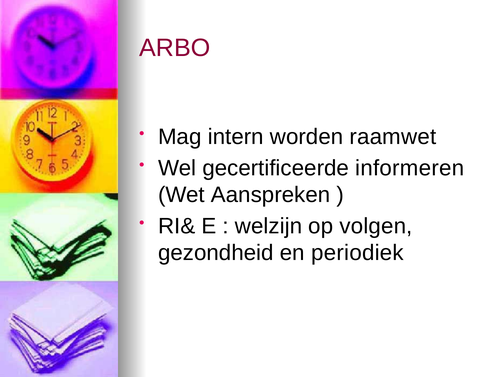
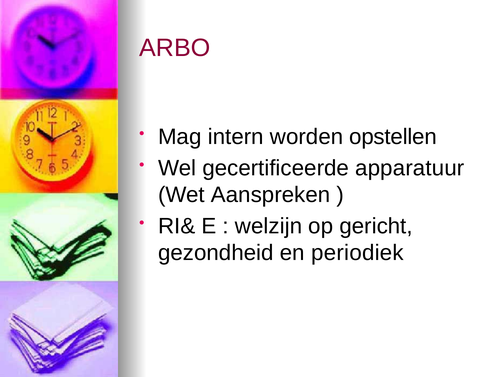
raamwet: raamwet -> opstellen
informeren: informeren -> apparatuur
volgen: volgen -> gericht
